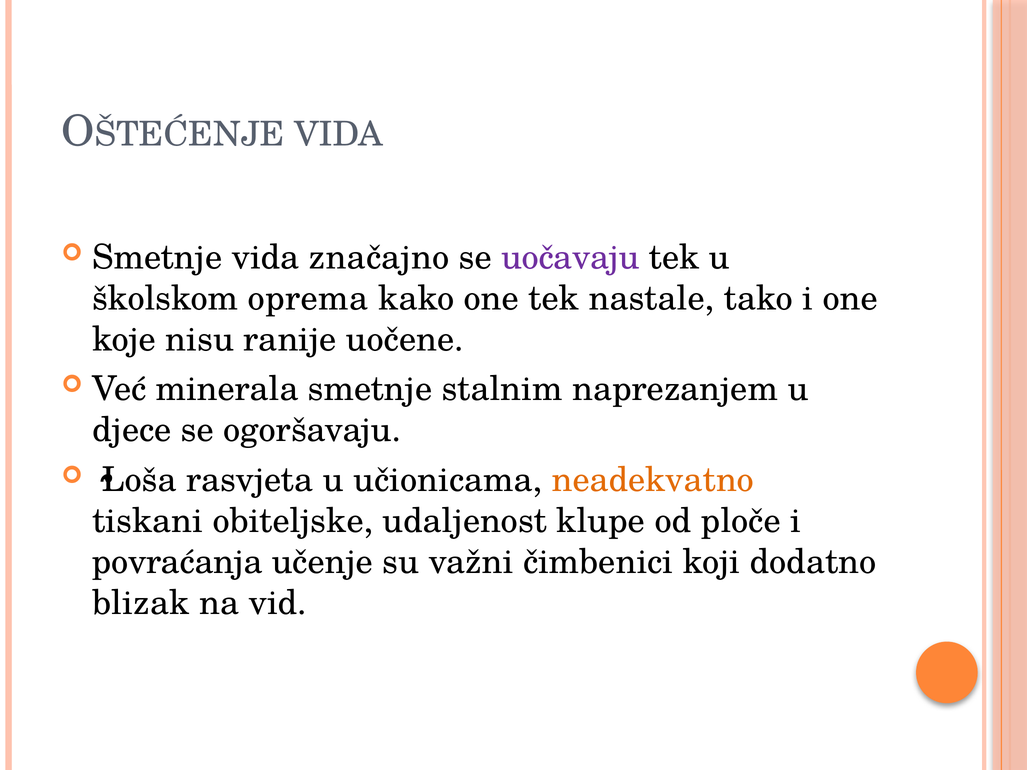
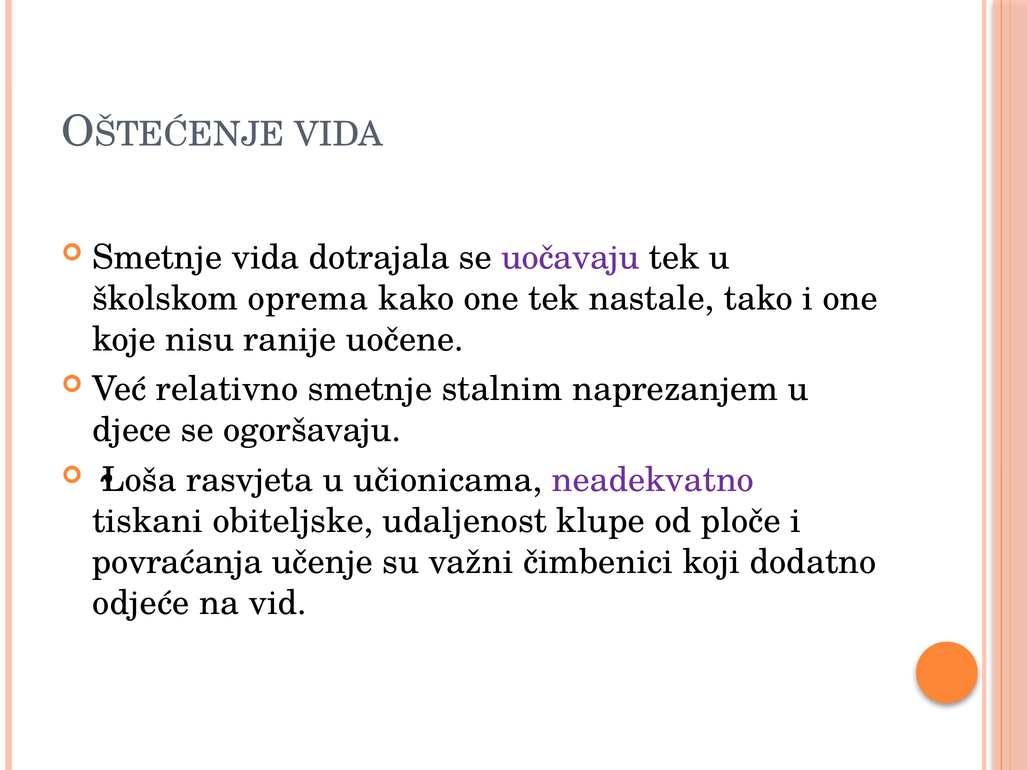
značajno: značajno -> dotrajala
minerala: minerala -> relativno
neadekvatno colour: orange -> purple
blizak: blizak -> odjeće
